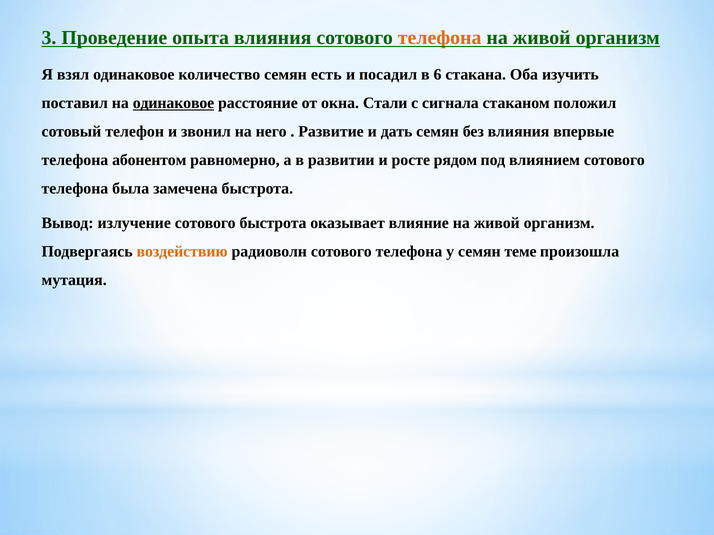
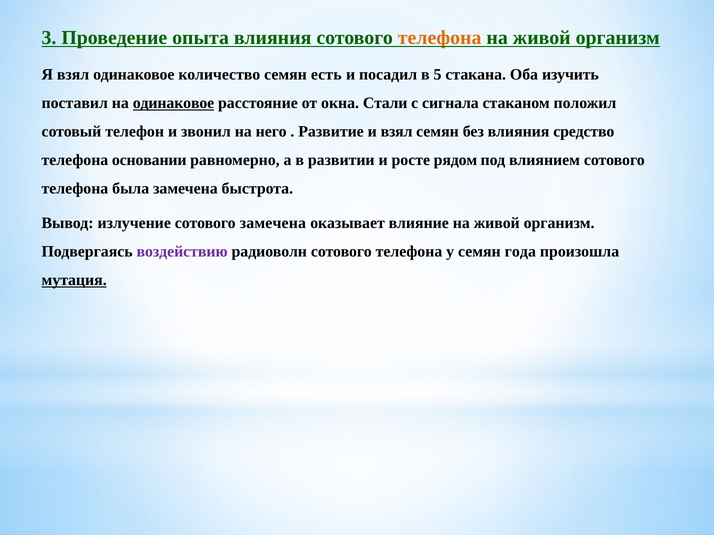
6: 6 -> 5
и дать: дать -> взял
впервые: впервые -> средство
абонентом: абонентом -> основании
сотового быстрота: быстрота -> замечена
воздействию colour: orange -> purple
теме: теме -> года
мутация underline: none -> present
